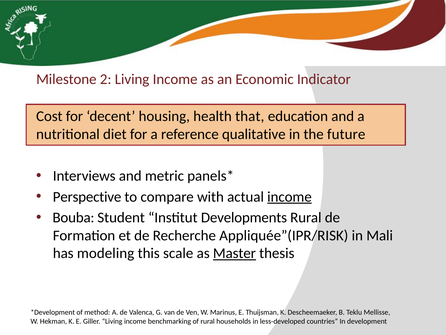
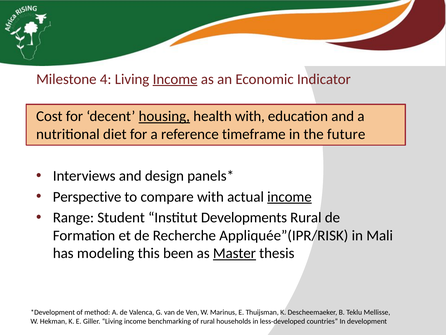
2: 2 -> 4
Income at (175, 79) underline: none -> present
housing underline: none -> present
health that: that -> with
qualitative: qualitative -> timeframe
metric: metric -> design
Bouba: Bouba -> Range
scale: scale -> been
